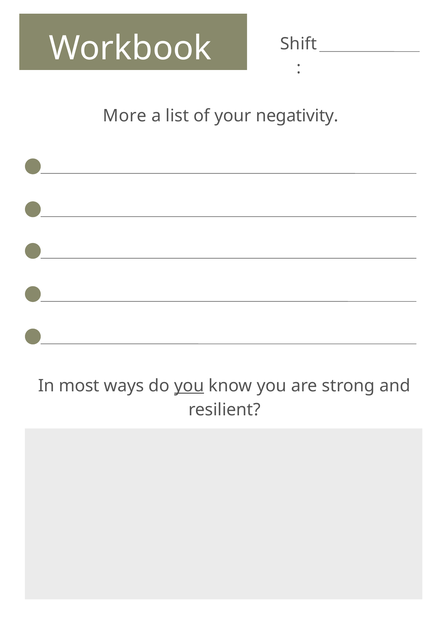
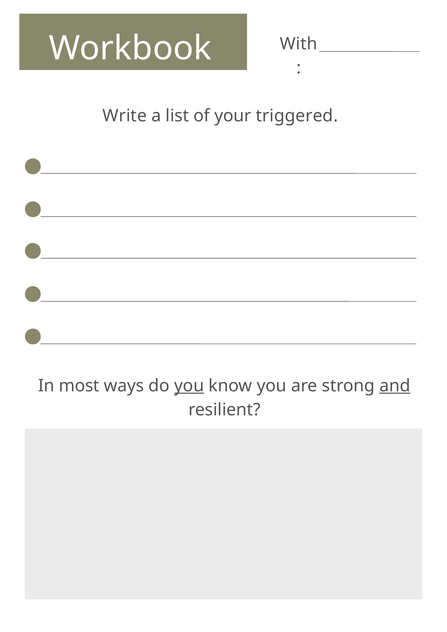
Shift: Shift -> With
More: More -> Write
negativity: negativity -> triggered
and underline: none -> present
